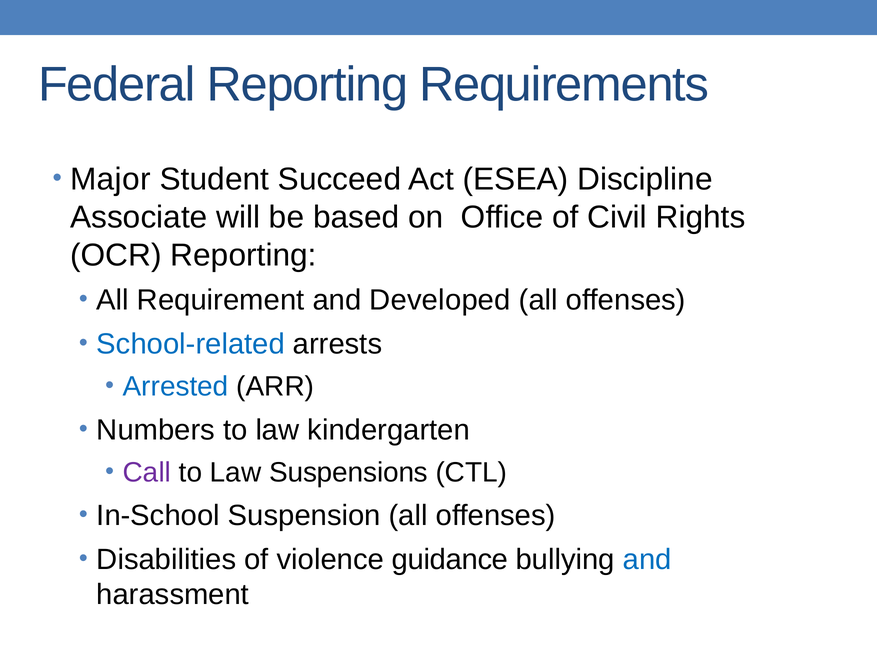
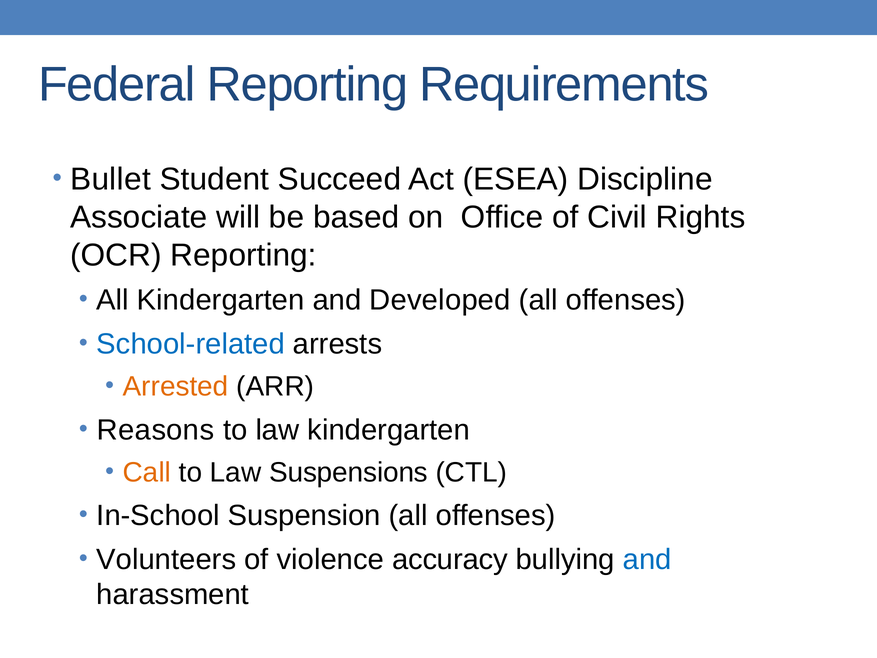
Major: Major -> Bullet
All Requirement: Requirement -> Kindergarten
Arrested colour: blue -> orange
Numbers: Numbers -> Reasons
Call colour: purple -> orange
Disabilities: Disabilities -> Volunteers
guidance: guidance -> accuracy
